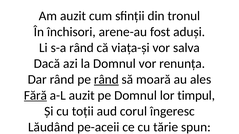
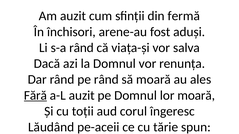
tronul: tronul -> fermă
rând at (106, 80) underline: present -> none
lor timpul: timpul -> moară
